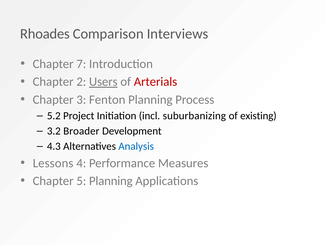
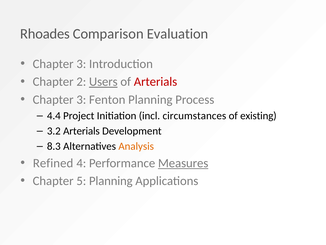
Interviews: Interviews -> Evaluation
7 at (81, 64): 7 -> 3
5.2: 5.2 -> 4.4
suburbanizing: suburbanizing -> circumstances
3.2 Broader: Broader -> Arterials
4.3: 4.3 -> 8.3
Analysis colour: blue -> orange
Lessons: Lessons -> Refined
Measures underline: none -> present
